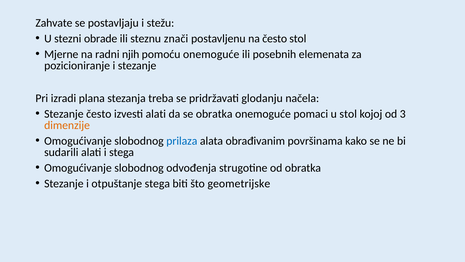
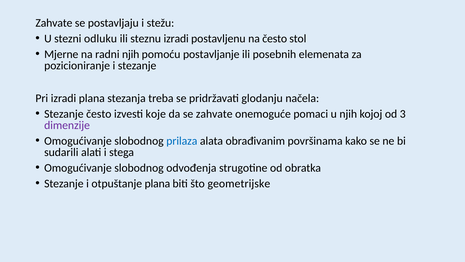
obrade: obrade -> odluku
steznu znači: znači -> izradi
pomoću onemoguće: onemoguće -> postavljanje
izvesti alati: alati -> koje
se obratka: obratka -> zahvate
u stol: stol -> njih
dimenzije colour: orange -> purple
otpuštanje stega: stega -> plana
